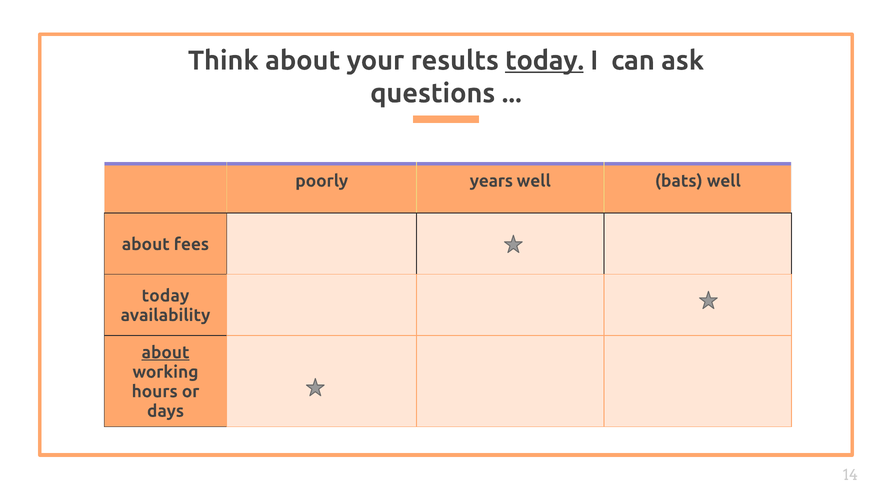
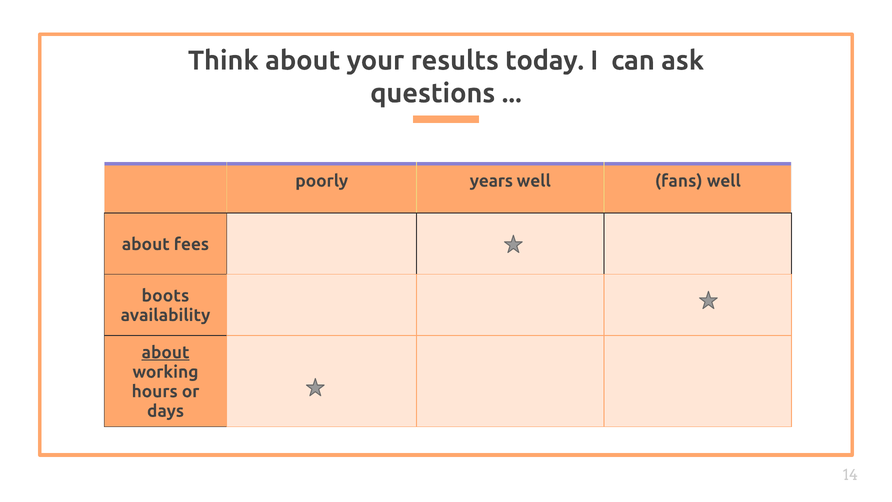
today at (545, 61) underline: present -> none
bats: bats -> fans
today at (165, 296): today -> boots
